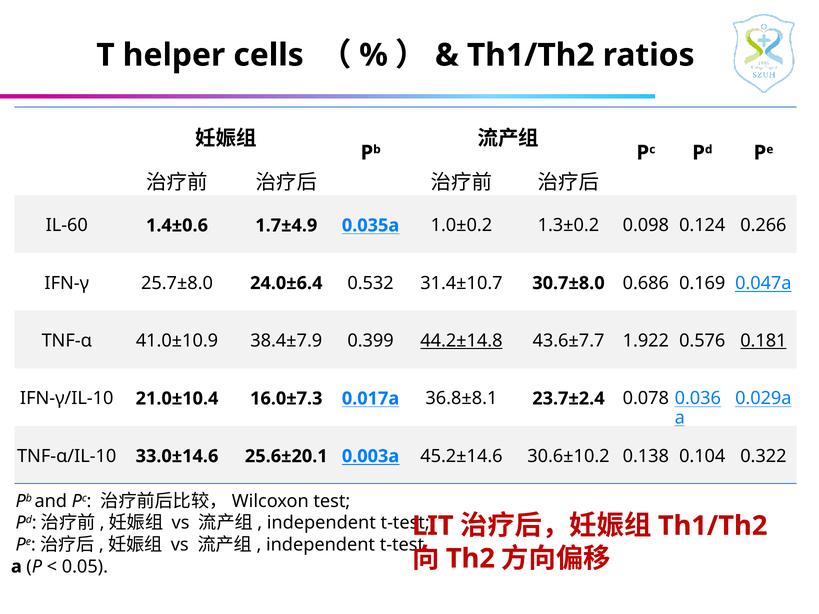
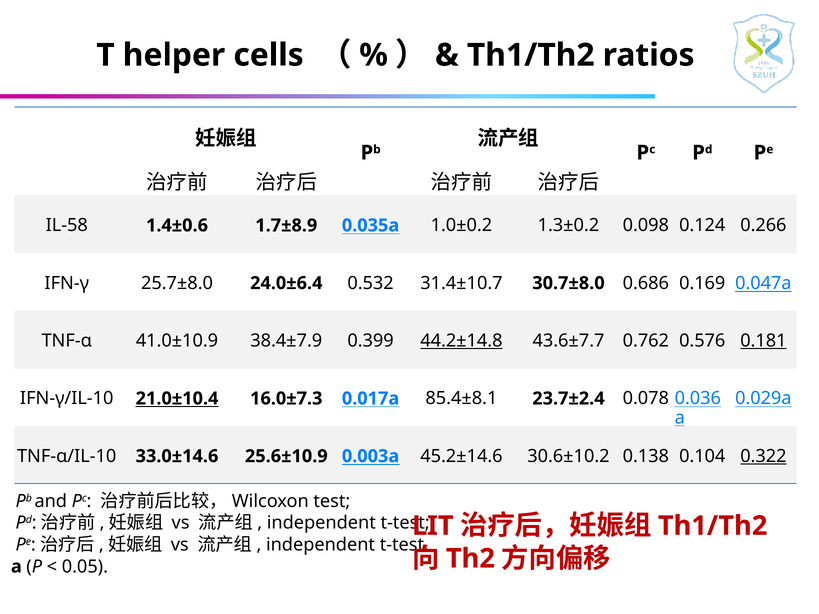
IL-60: IL-60 -> IL-58
1.7±4.9: 1.7±4.9 -> 1.7±8.9
1.922: 1.922 -> 0.762
21.0±10.4 underline: none -> present
36.8±8.1: 36.8±8.1 -> 85.4±8.1
25.6±20.1: 25.6±20.1 -> 25.6±10.9
0.322 underline: none -> present
